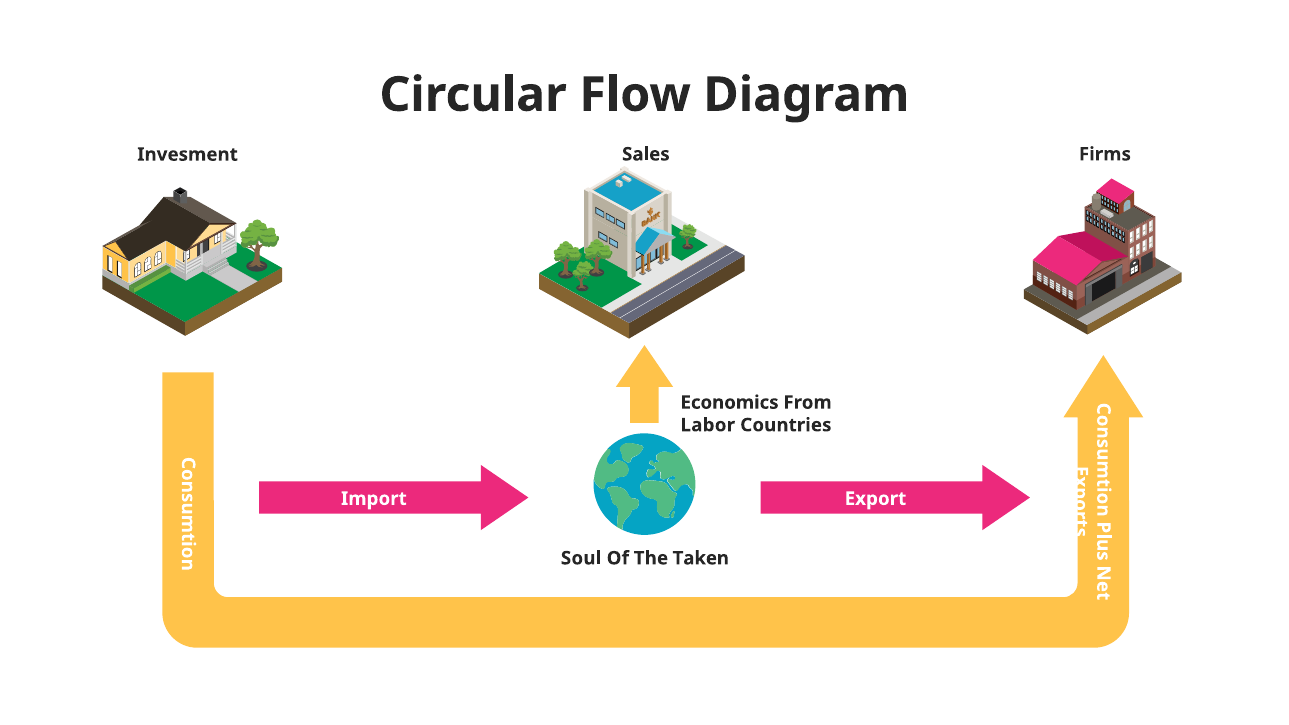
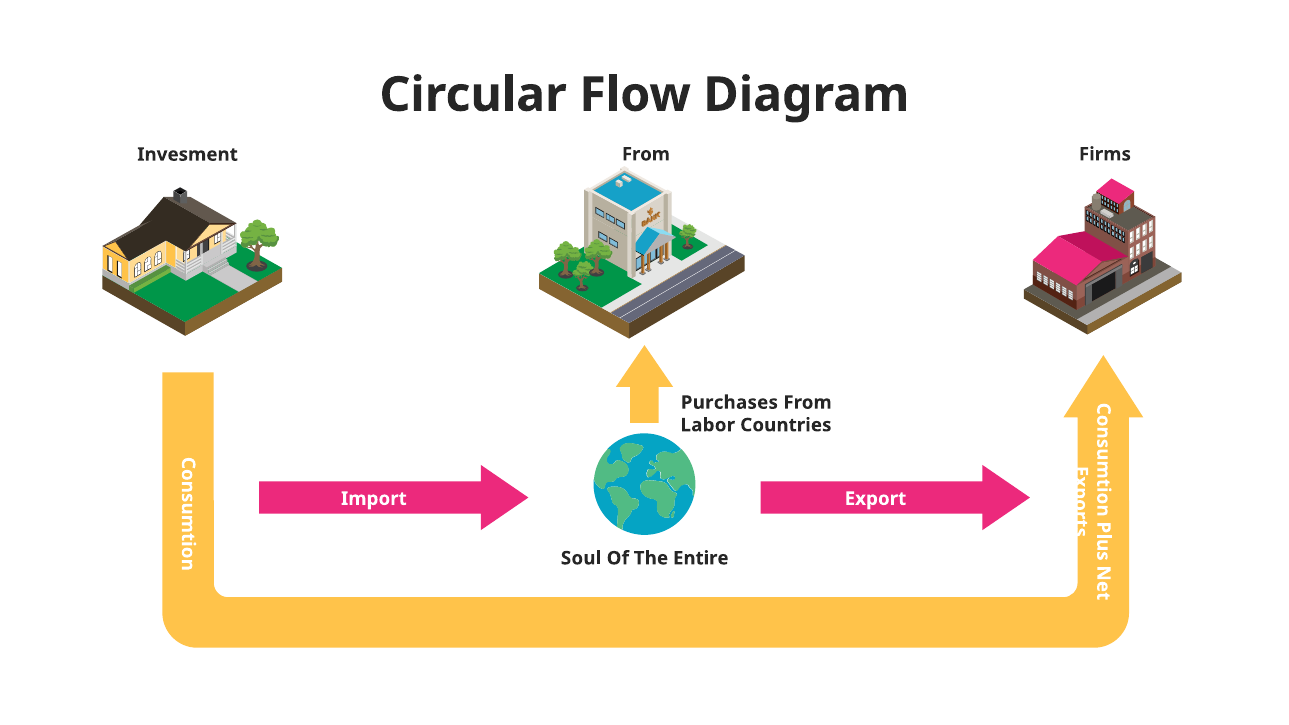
Sales at (646, 154): Sales -> From
Economics: Economics -> Purchases
Taken: Taken -> Entire
